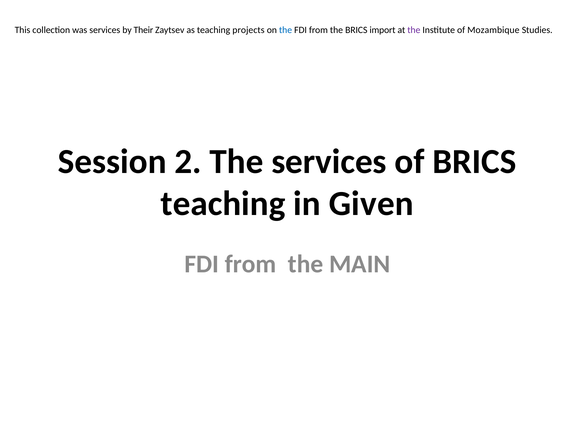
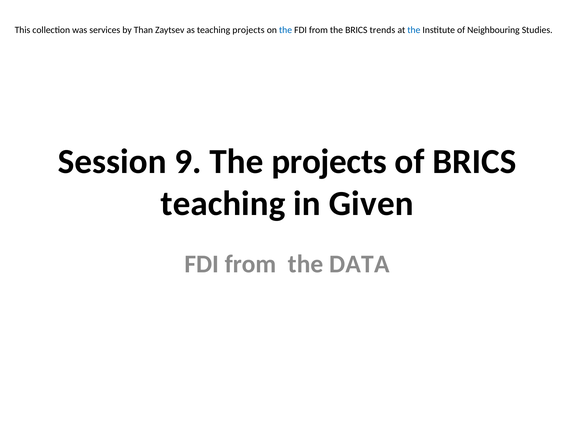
Their: Their -> Than
import: import -> trends
the at (414, 30) colour: purple -> blue
Mozambique: Mozambique -> Neighbouring
2: 2 -> 9
The services: services -> projects
MAIN: MAIN -> DATA
